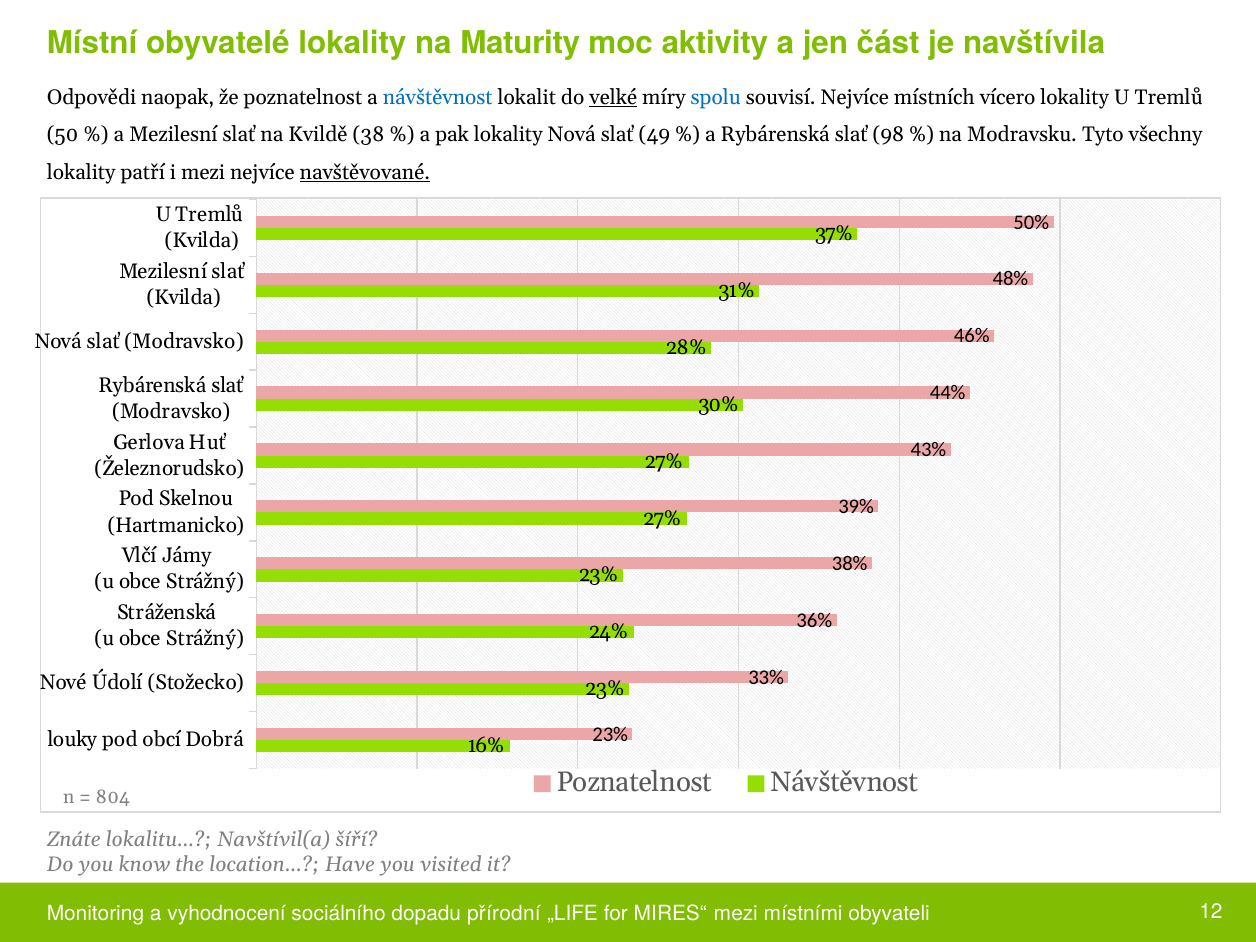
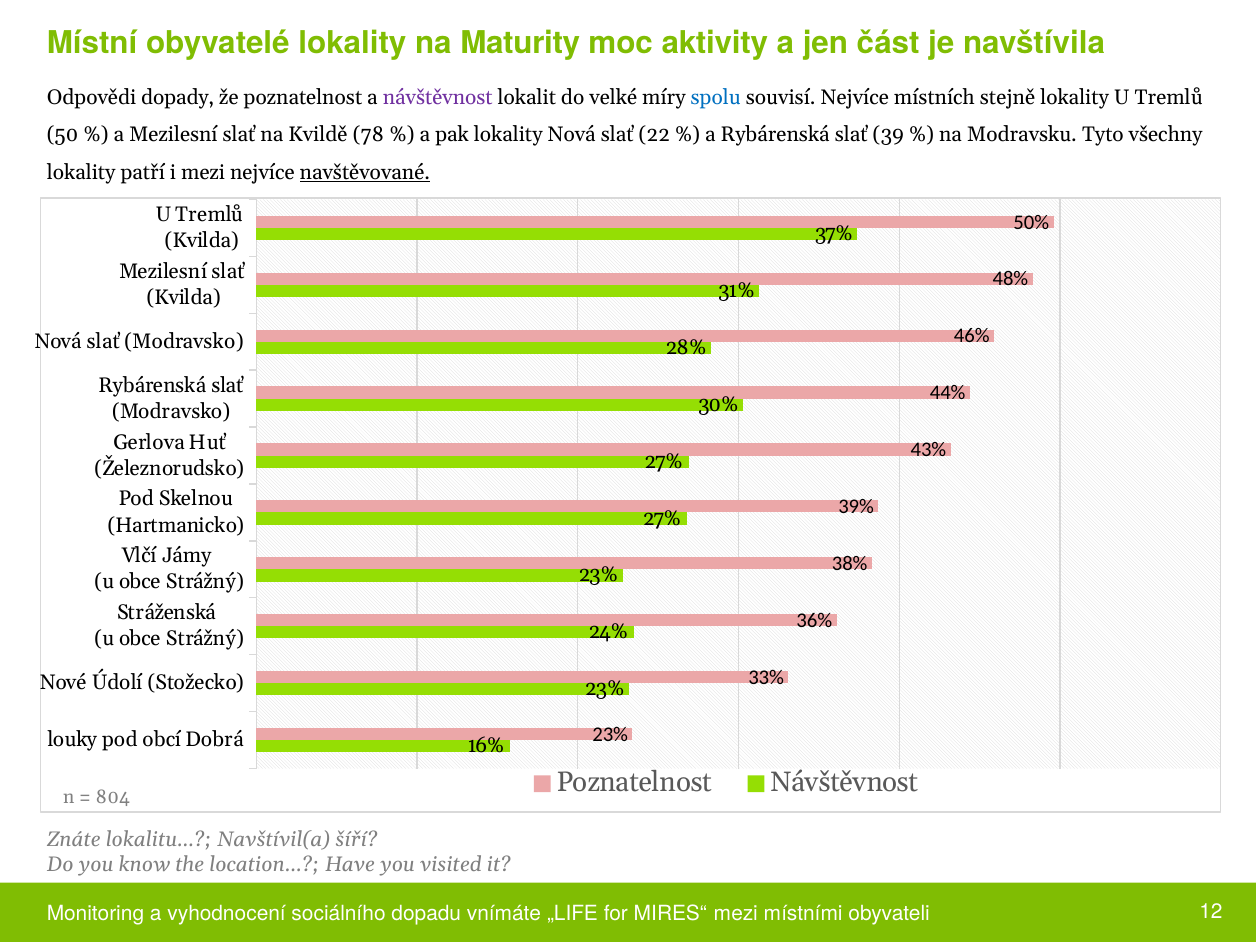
naopak: naopak -> dopady
návštěvnost at (438, 97) colour: blue -> purple
velké underline: present -> none
vícero: vícero -> stejně
38: 38 -> 78
49: 49 -> 22
98: 98 -> 39
přírodní: přírodní -> vnímáte
